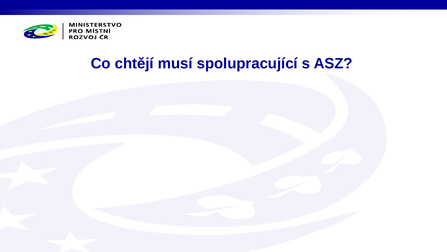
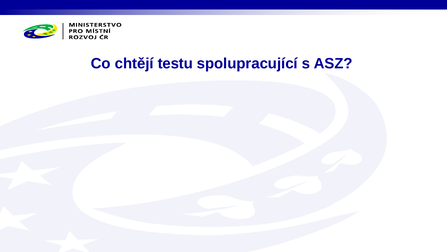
musí: musí -> testu
